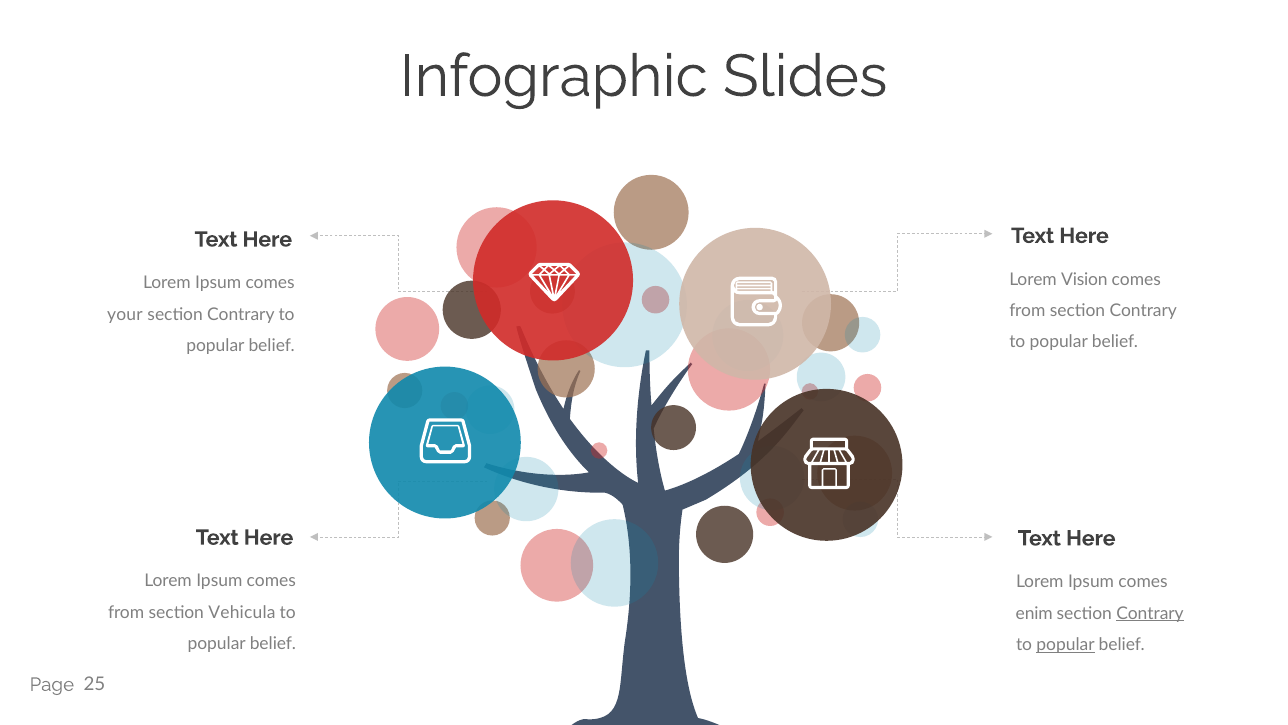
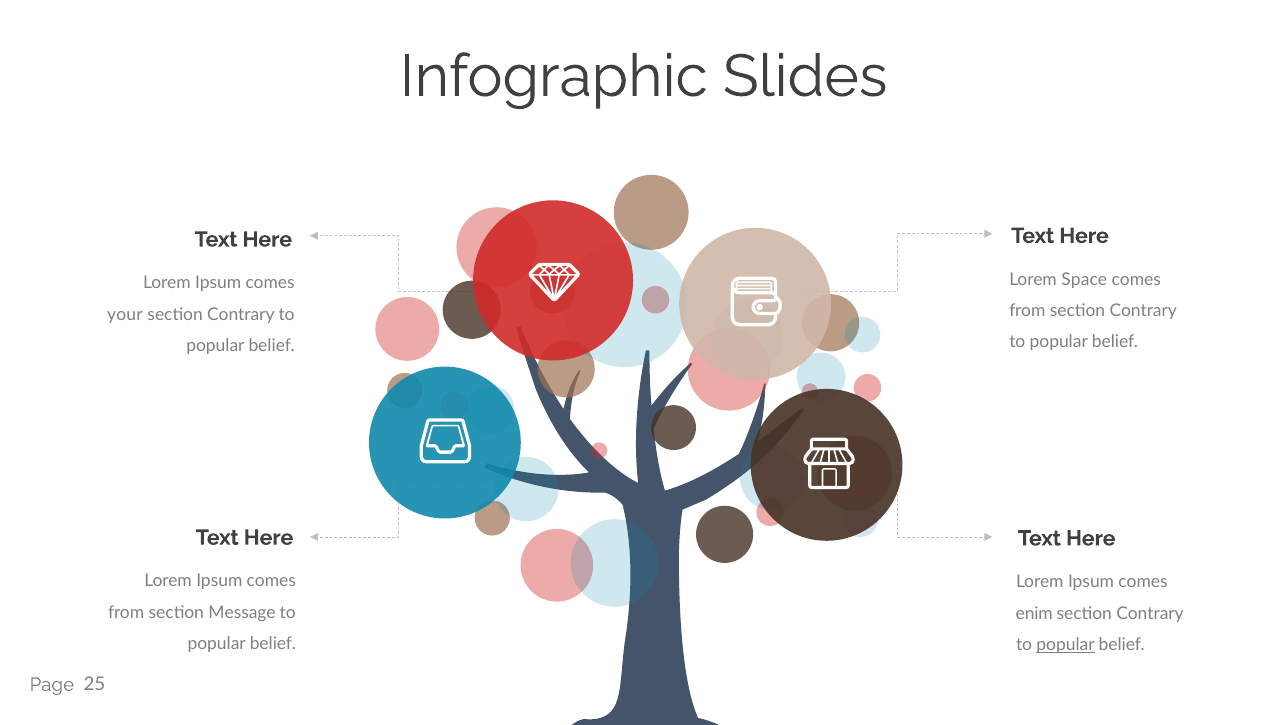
Vision: Vision -> Space
Vehicula: Vehicula -> Message
Contrary at (1150, 613) underline: present -> none
